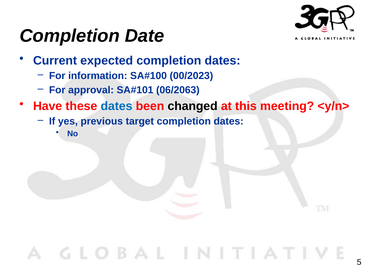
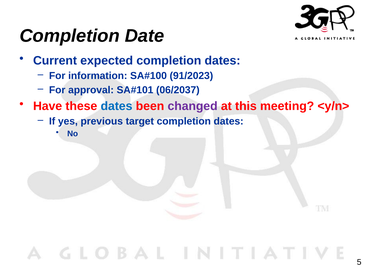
00/2023: 00/2023 -> 91/2023
06/2063: 06/2063 -> 06/2037
changed colour: black -> purple
